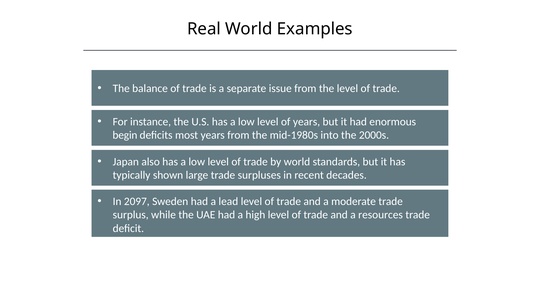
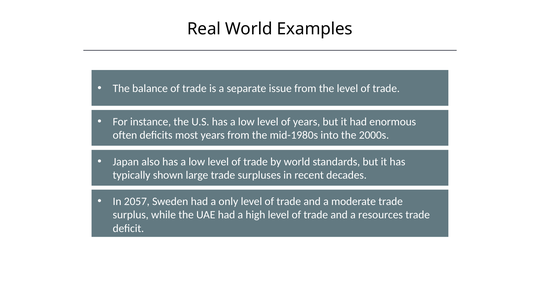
begin: begin -> often
2097: 2097 -> 2057
lead: lead -> only
